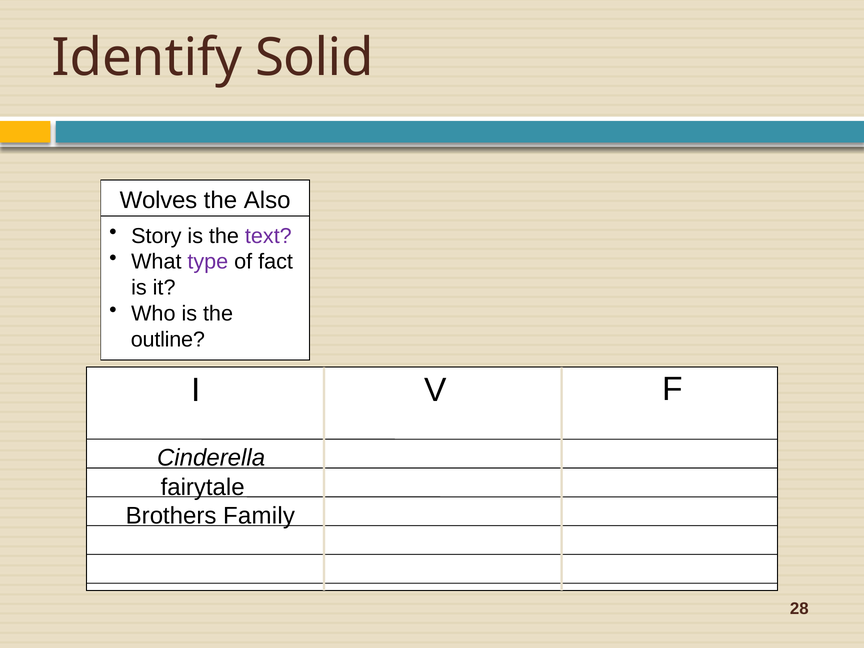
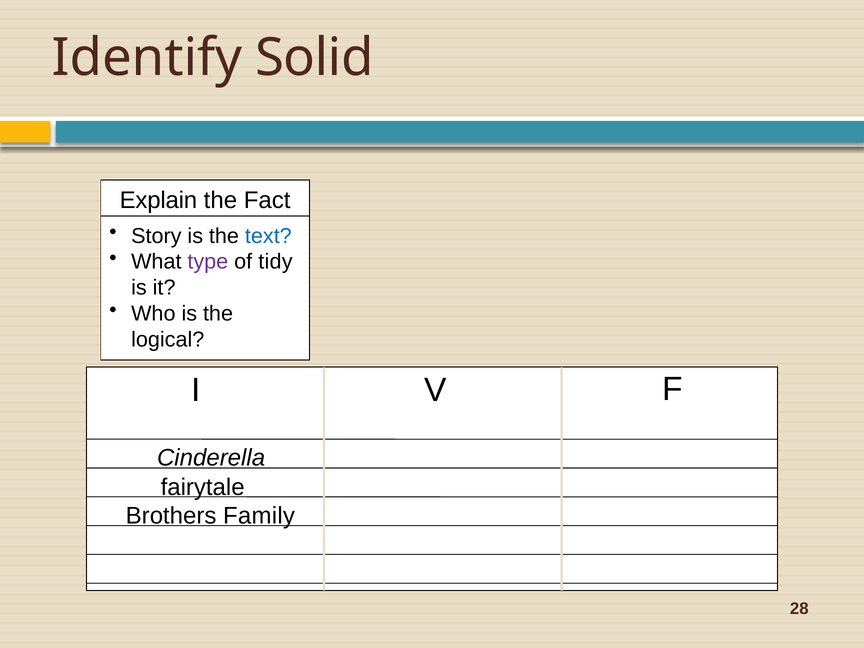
Wolves: Wolves -> Explain
Also: Also -> Fact
text colour: purple -> blue
fact: fact -> tidy
outline: outline -> logical
